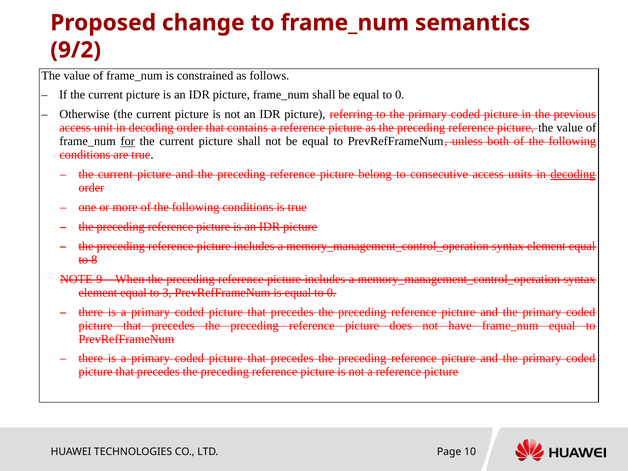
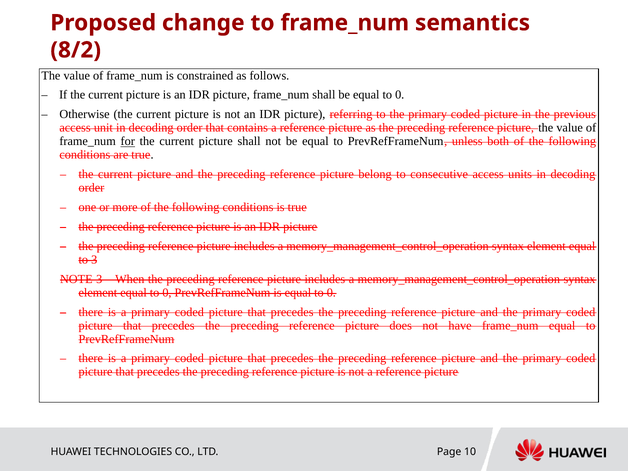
9/2: 9/2 -> 8/2
decoding at (573, 174) underline: present -> none
to 8: 8 -> 3
NOTE 9: 9 -> 3
element equal to 3: 3 -> 0
